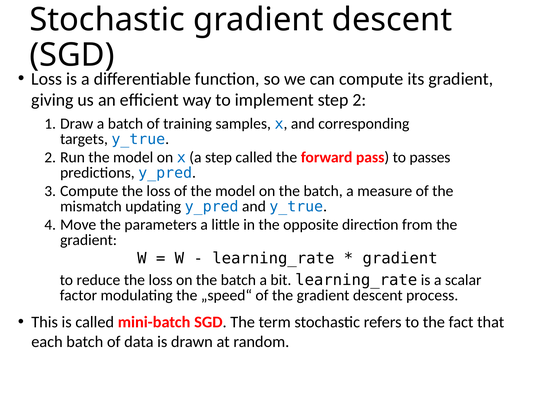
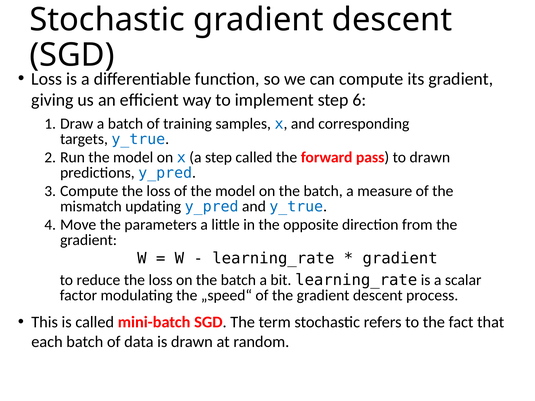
step 2: 2 -> 6
to passes: passes -> drawn
